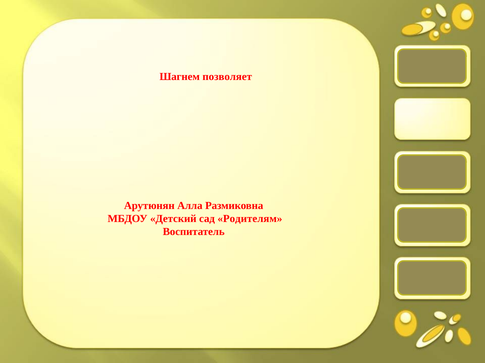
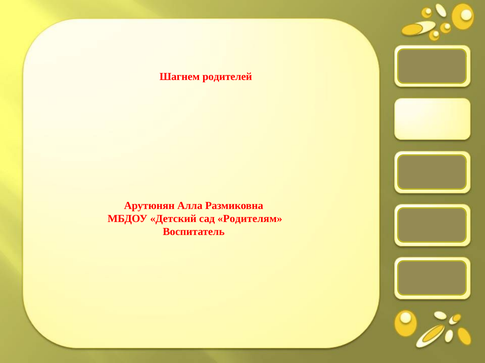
позволяет: позволяет -> родителей
